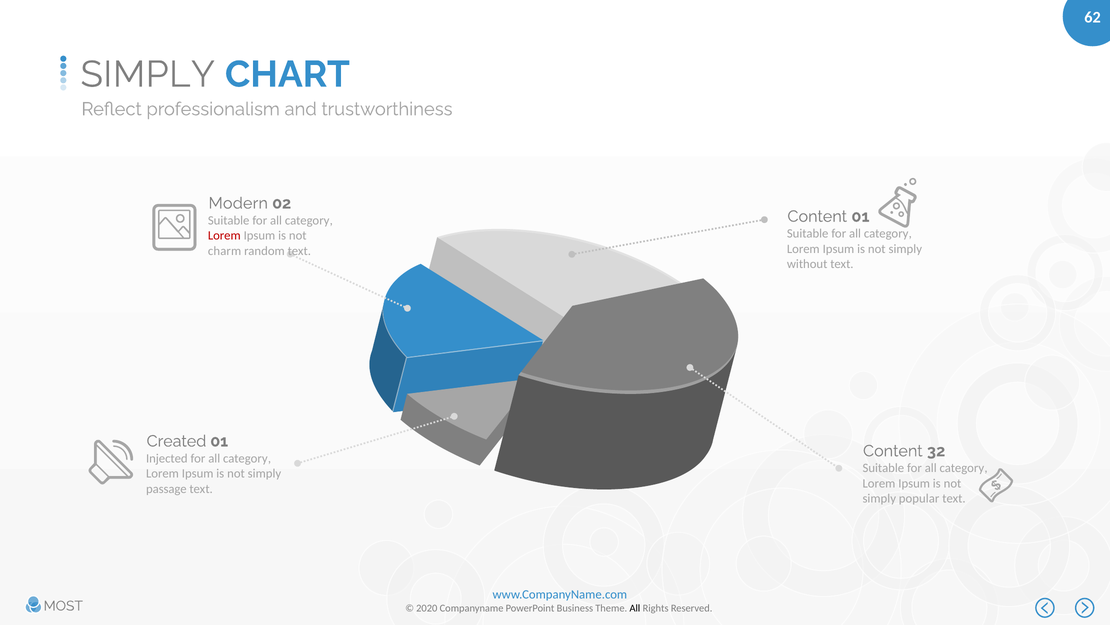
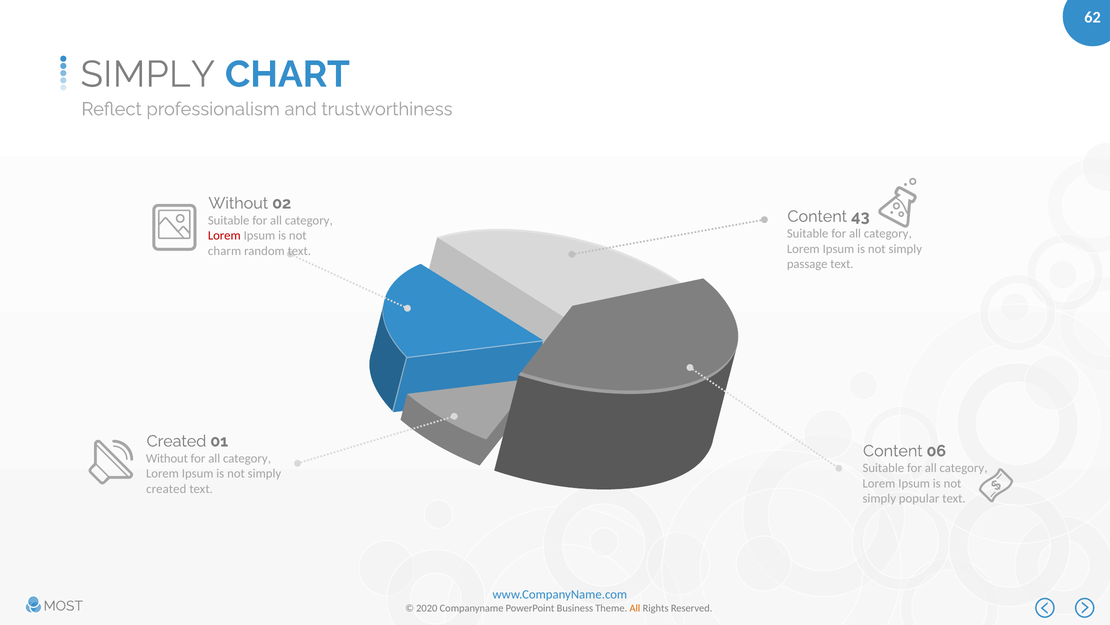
Modern at (238, 203): Modern -> Without
Content 01: 01 -> 43
without: without -> passage
32: 32 -> 06
Injected at (167, 458): Injected -> Without
passage at (166, 488): passage -> created
All at (635, 607) colour: black -> orange
